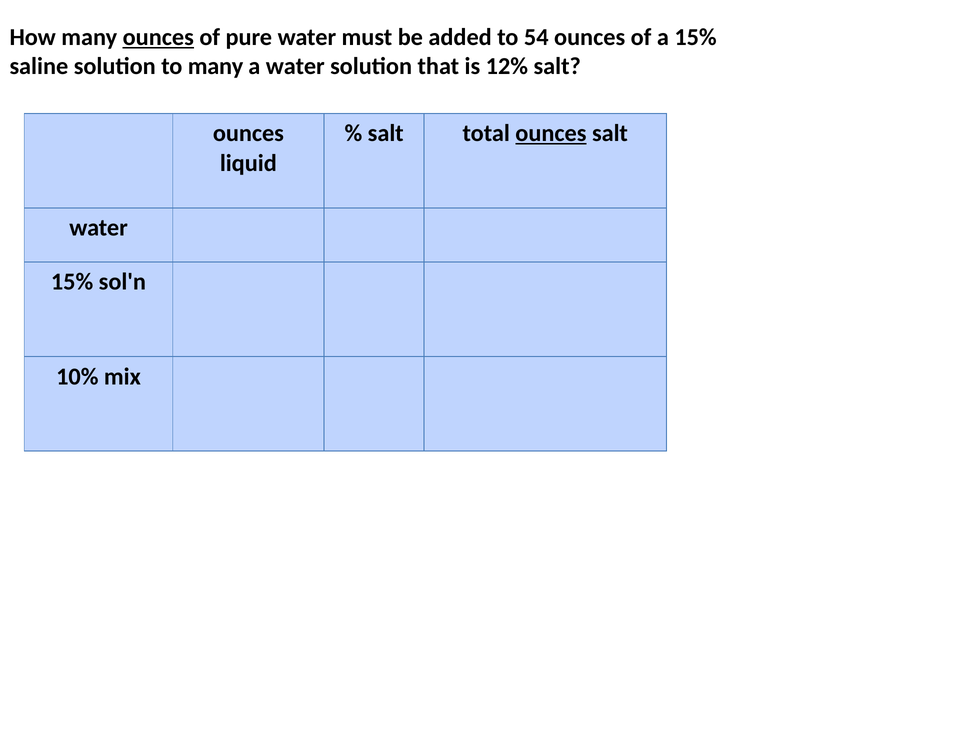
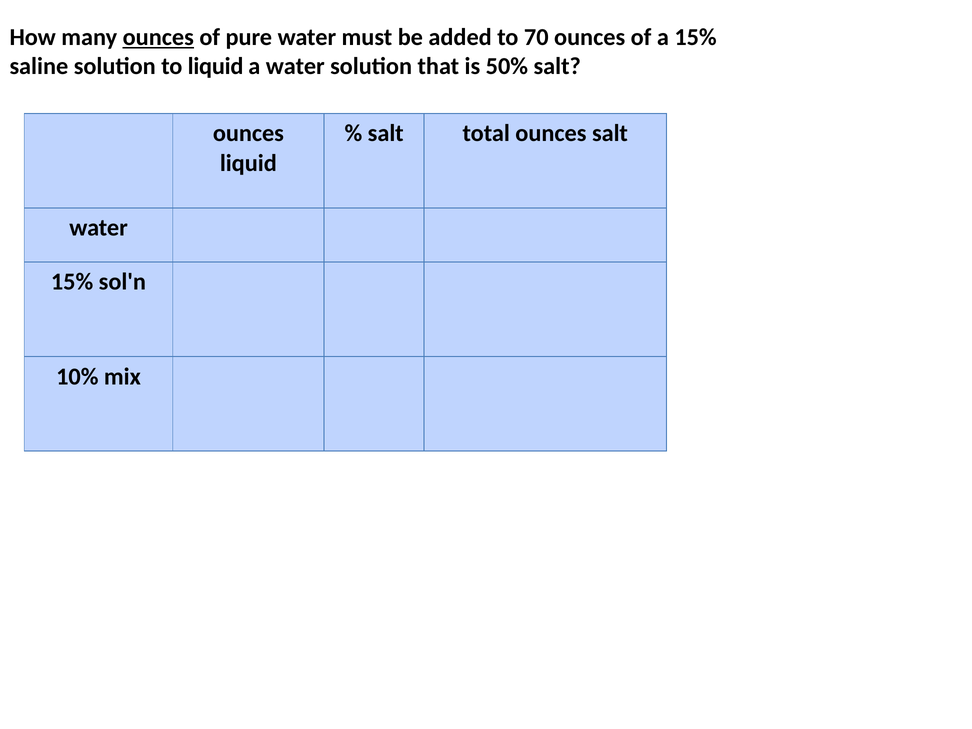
54: 54 -> 70
to many: many -> liquid
12%: 12% -> 50%
ounces at (551, 133) underline: present -> none
